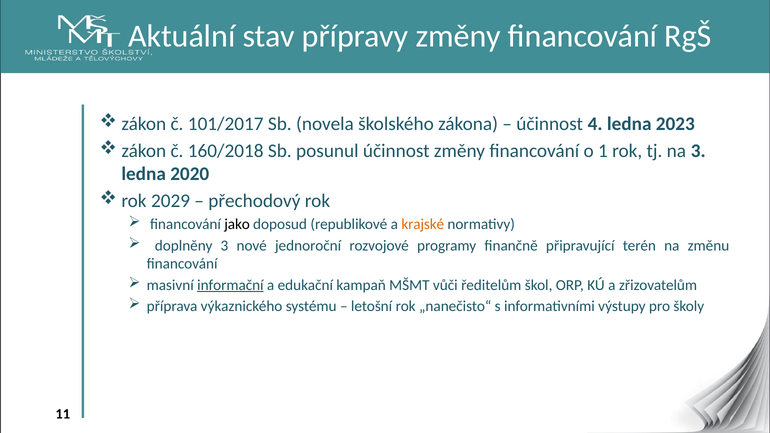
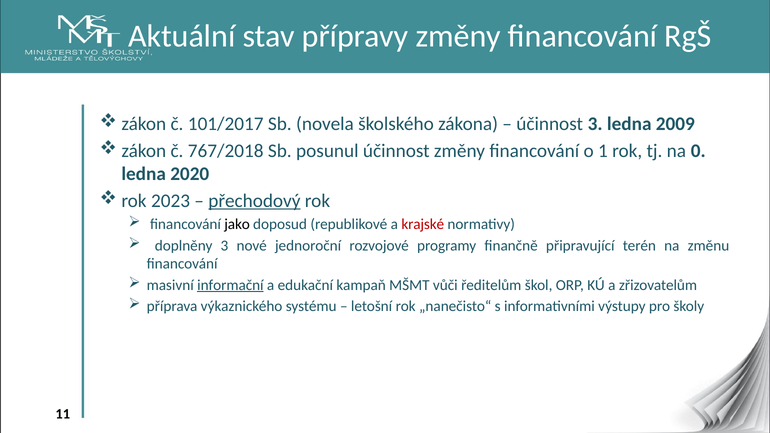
účinnost 4: 4 -> 3
2023: 2023 -> 2009
160/2018: 160/2018 -> 767/2018
na 3: 3 -> 0
2029: 2029 -> 2023
přechodový underline: none -> present
krajské colour: orange -> red
